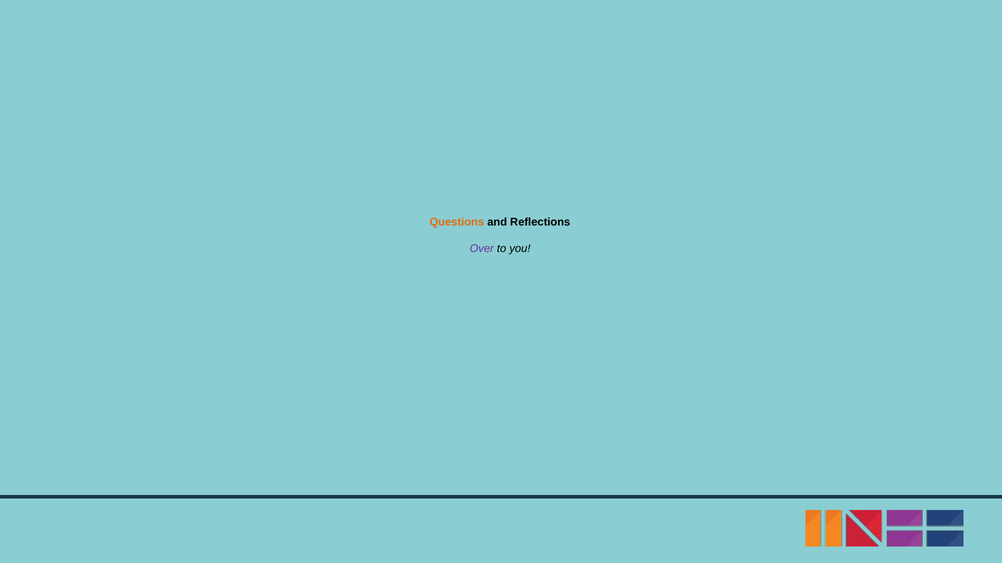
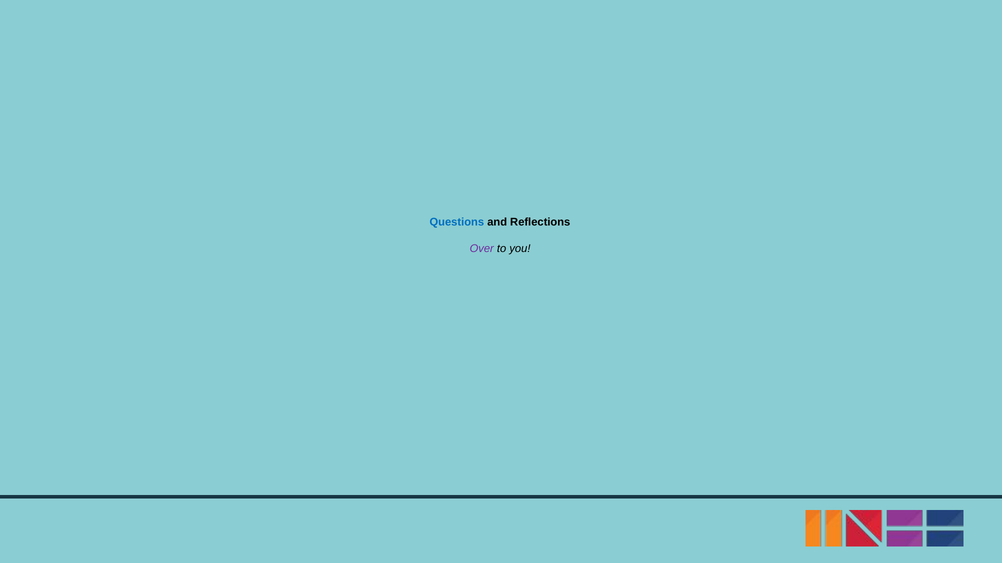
Questions colour: orange -> blue
